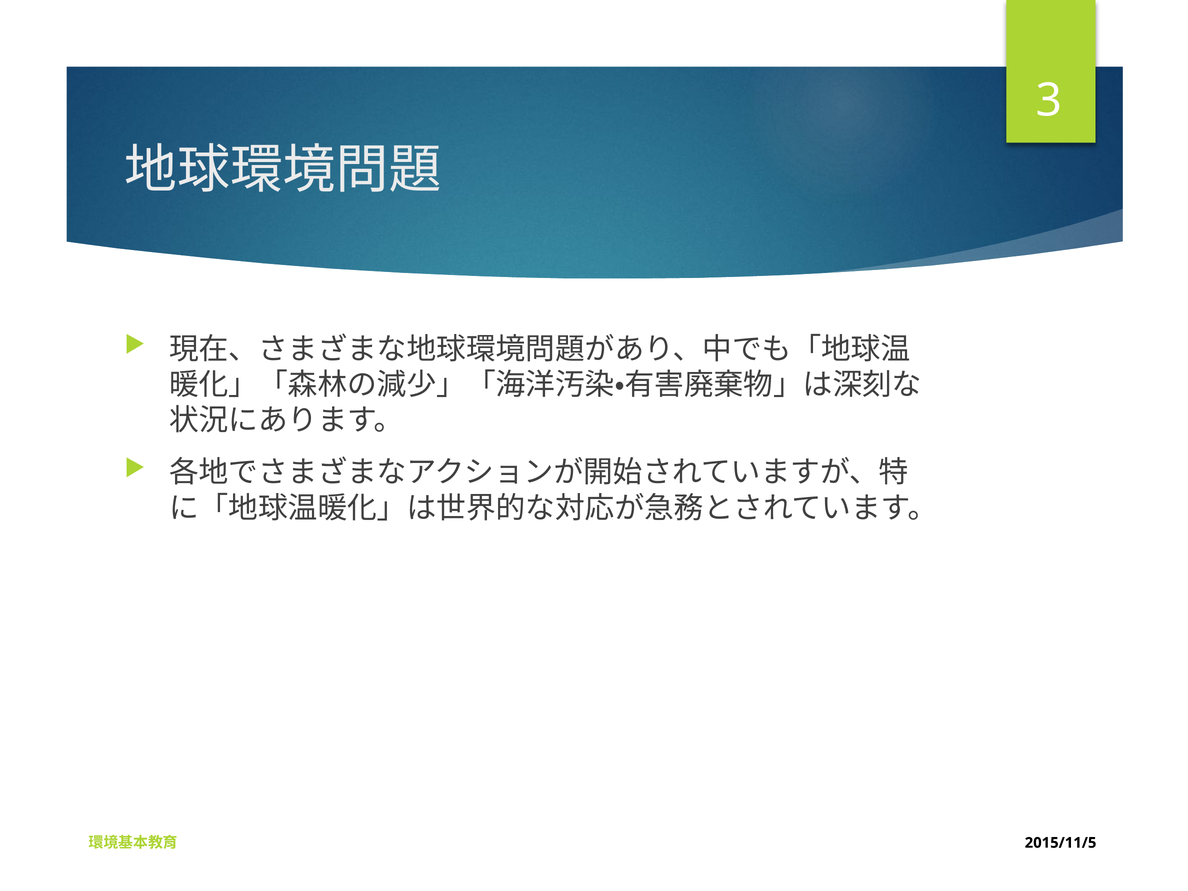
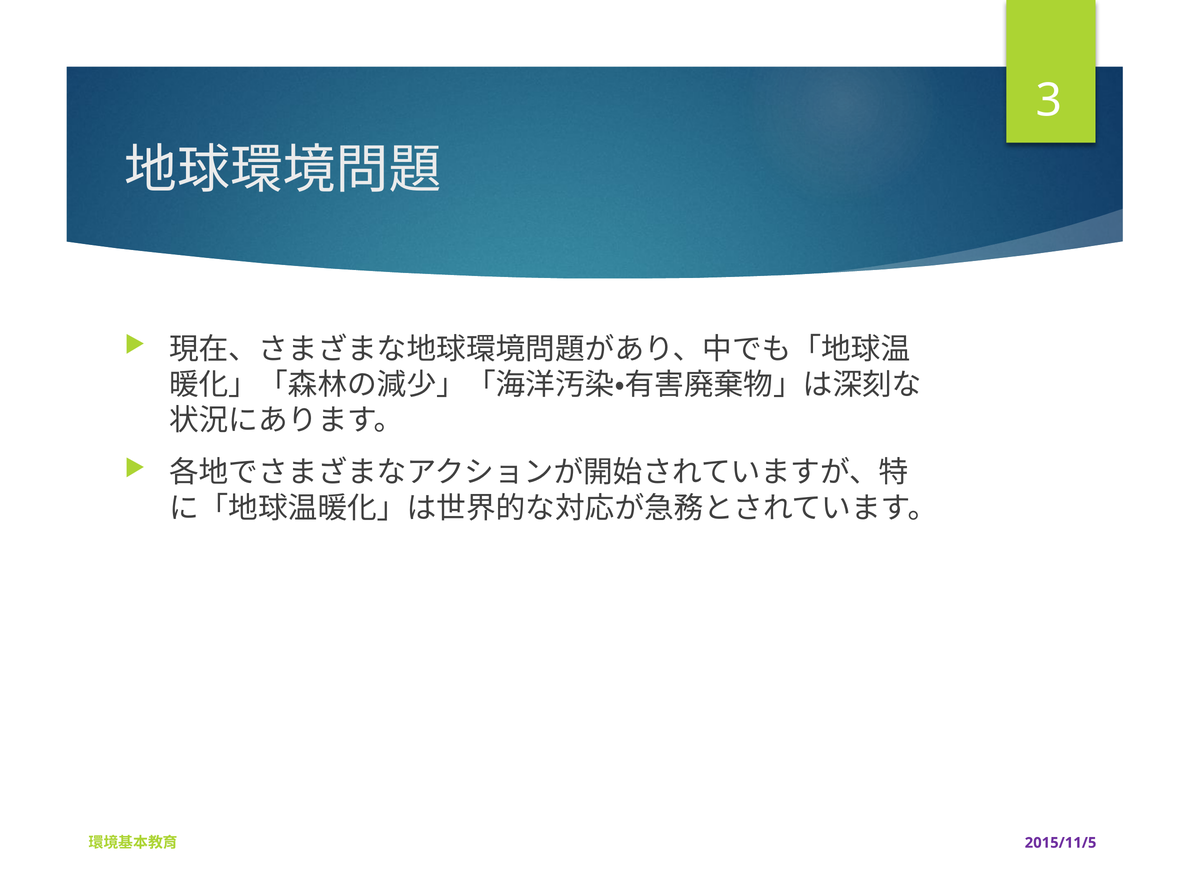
2015/11/5 colour: black -> purple
